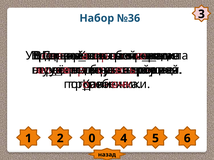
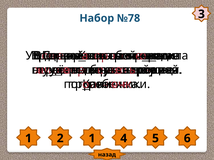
№36: №36 -> №78
2 0: 0 -> 1
